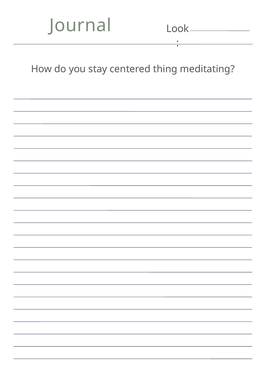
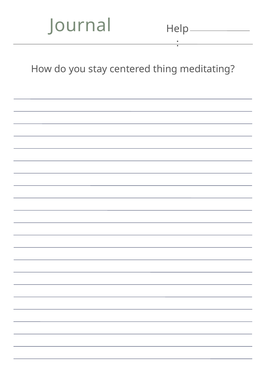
Look: Look -> Help
